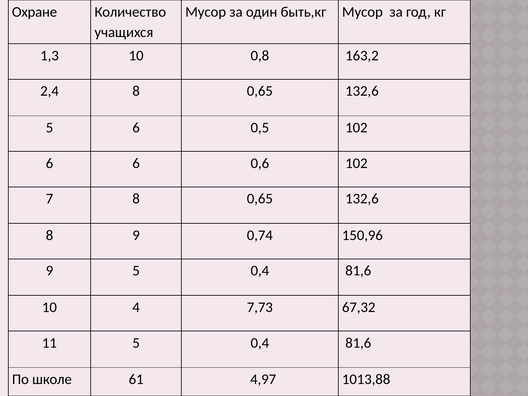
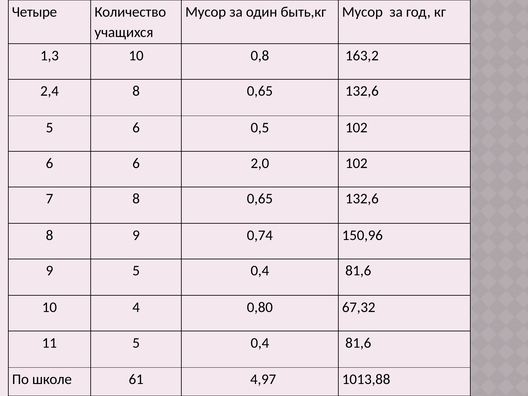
Охране: Охране -> Четыре
0,6: 0,6 -> 2,0
7,73: 7,73 -> 0,80
